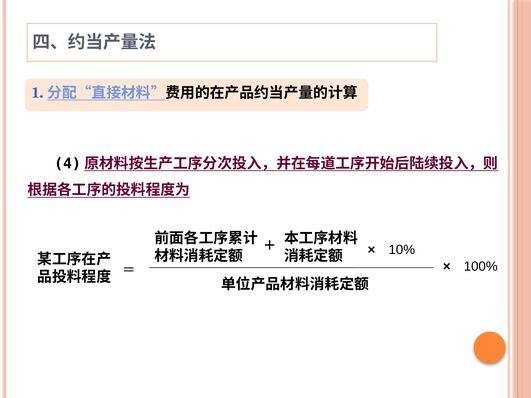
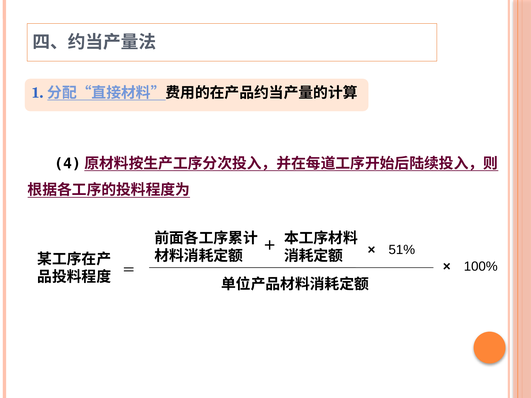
10%: 10% -> 51%
